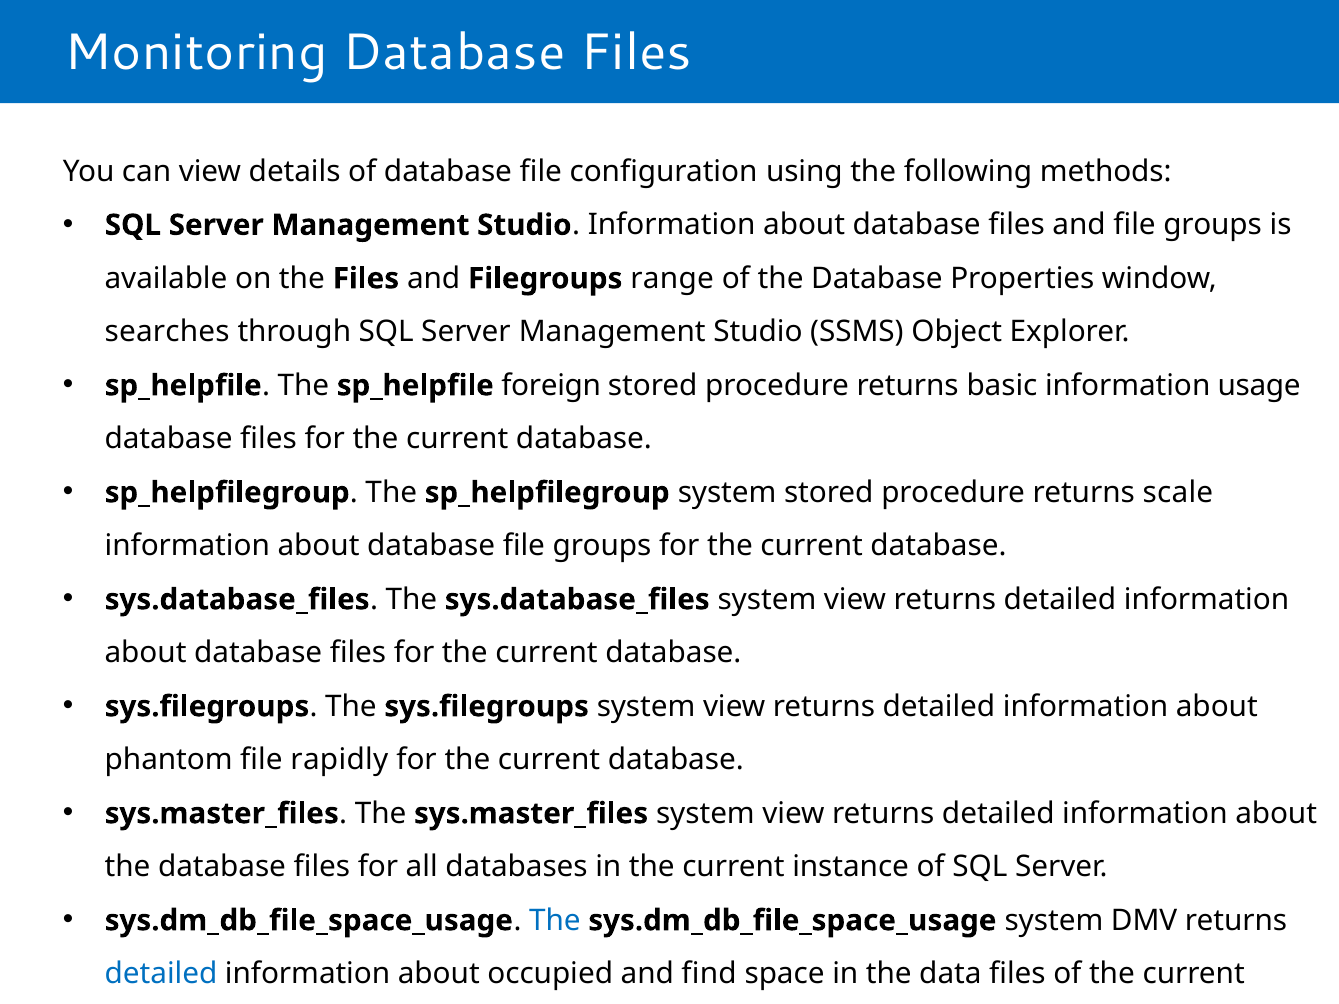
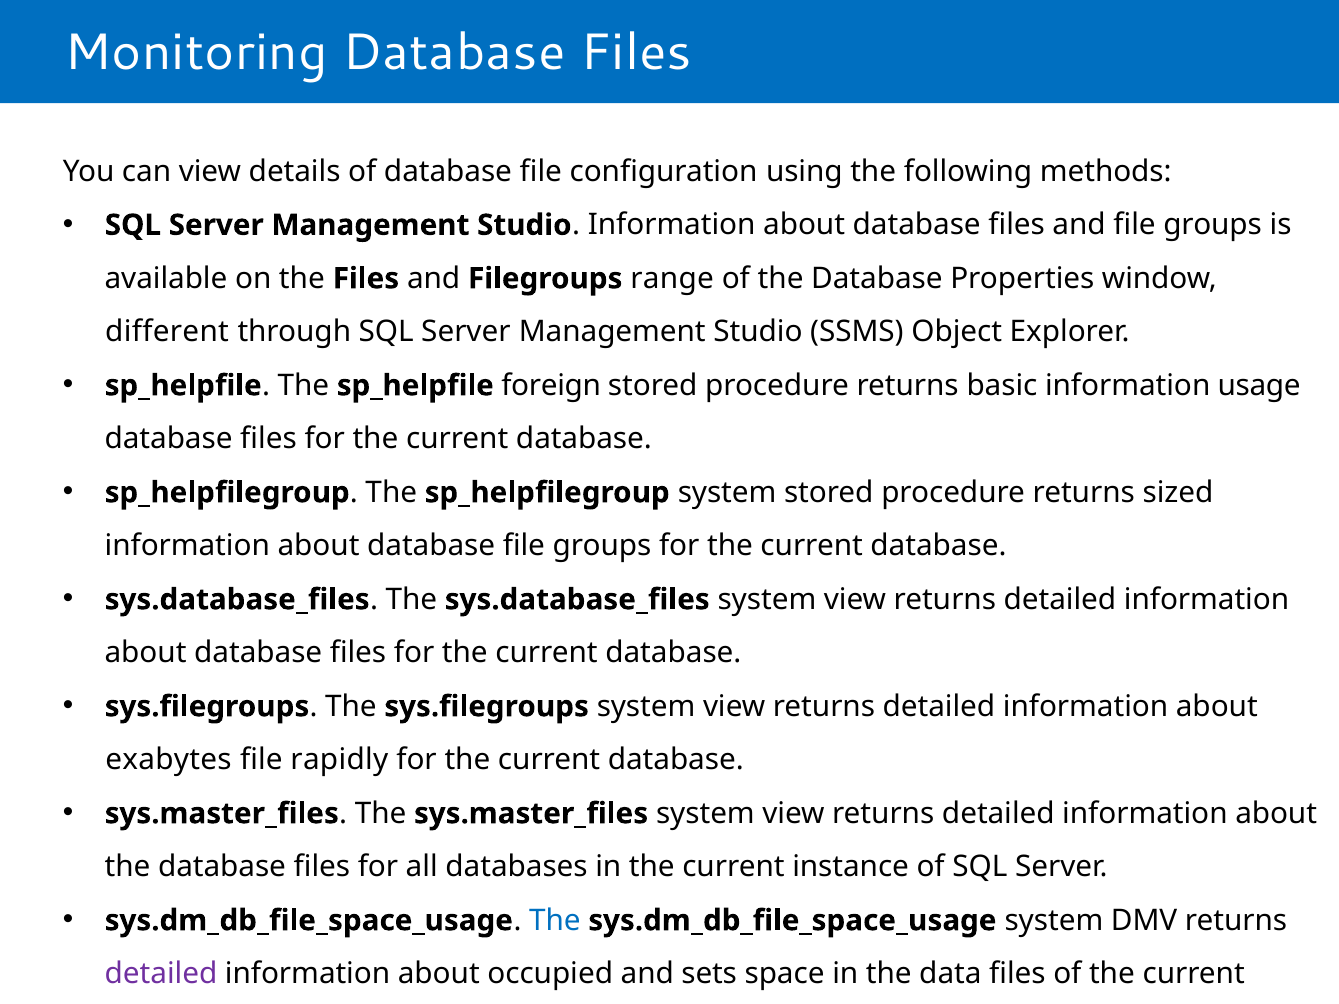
searches: searches -> different
scale: scale -> sized
phantom: phantom -> exabytes
detailed at (161, 974) colour: blue -> purple
find: find -> sets
